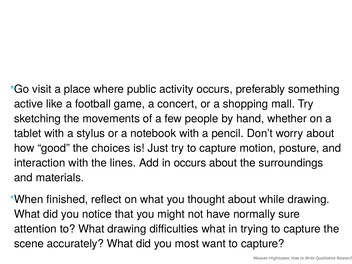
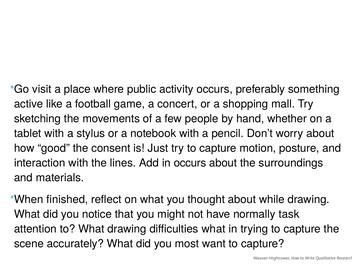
choices: choices -> consent
sure: sure -> task
